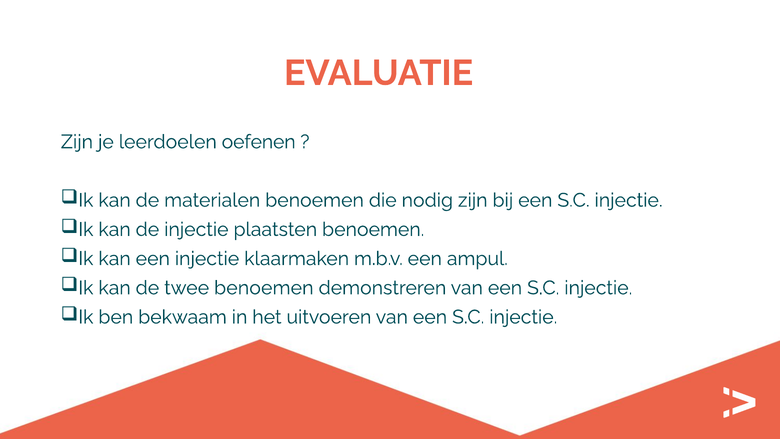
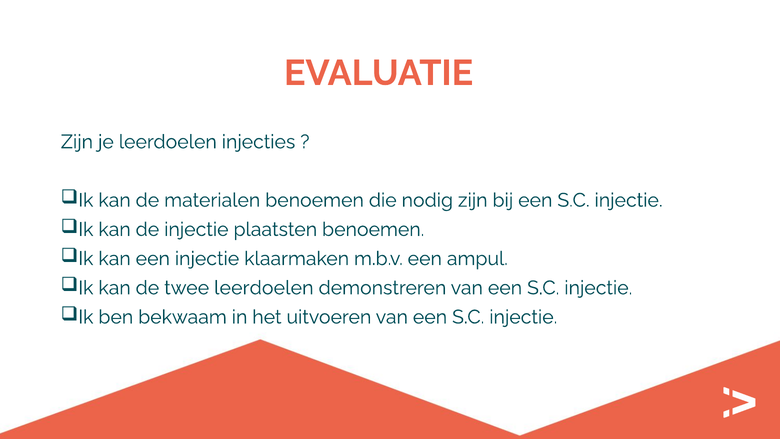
oefenen: oefenen -> injecties
twee benoemen: benoemen -> leerdoelen
